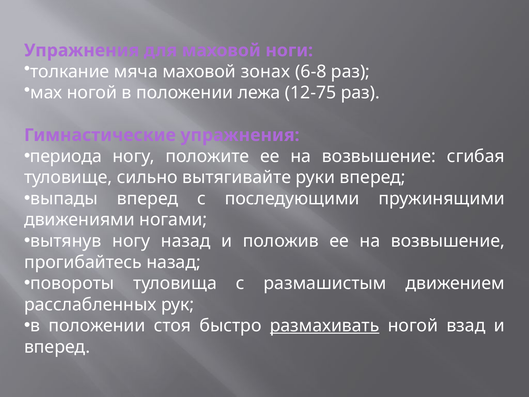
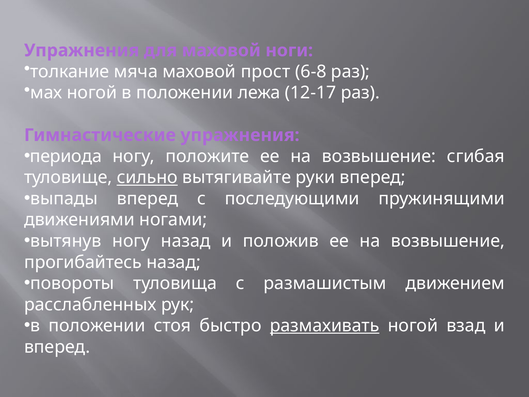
зонах: зонах -> прост
12-75: 12-75 -> 12-17
сильно underline: none -> present
